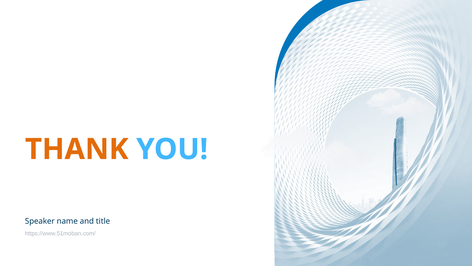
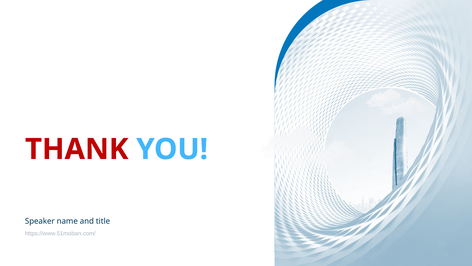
THANK colour: orange -> red
